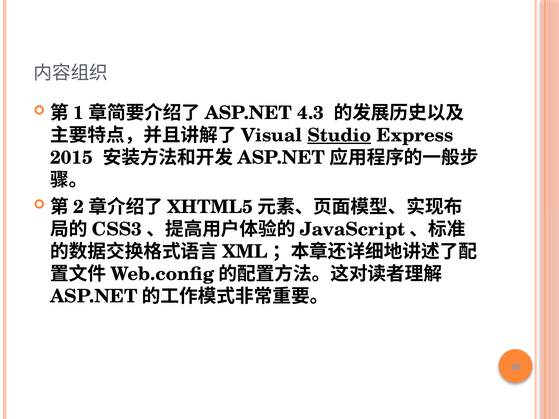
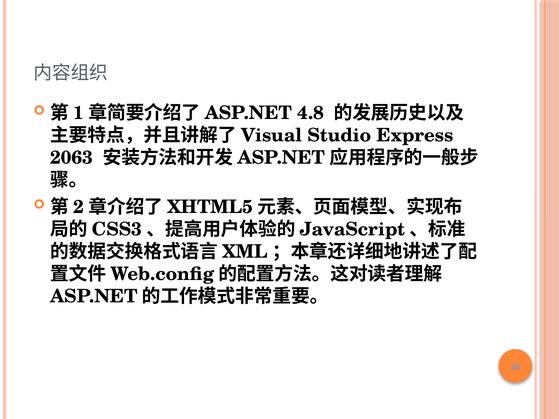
4.3: 4.3 -> 4.8
Studio underline: present -> none
2015: 2015 -> 2063
